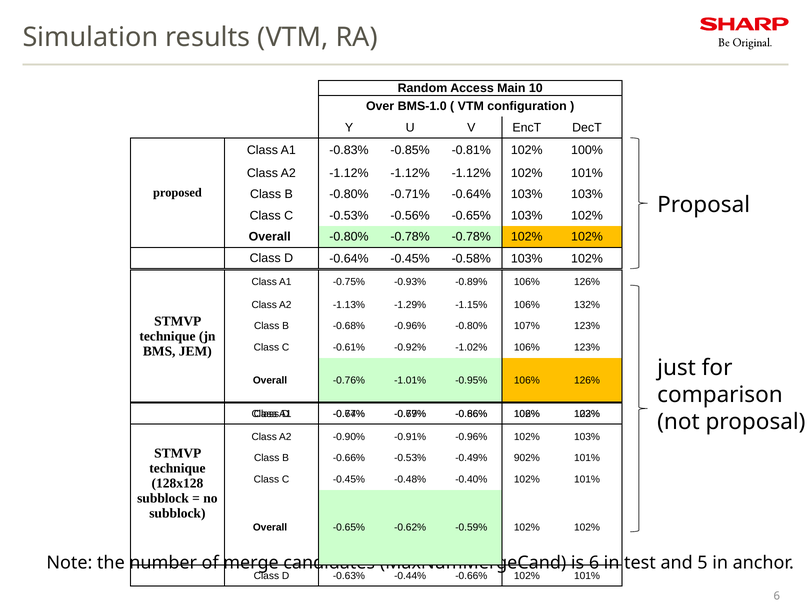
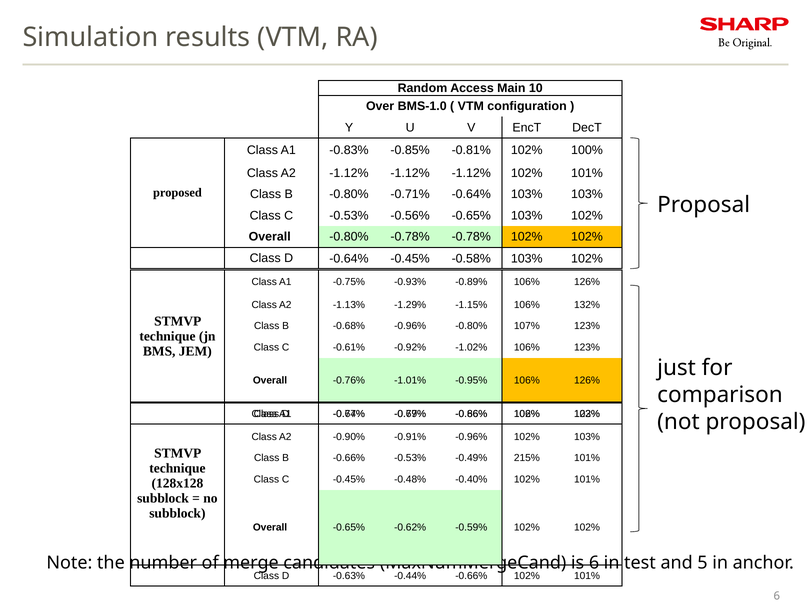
902%: 902% -> 215%
